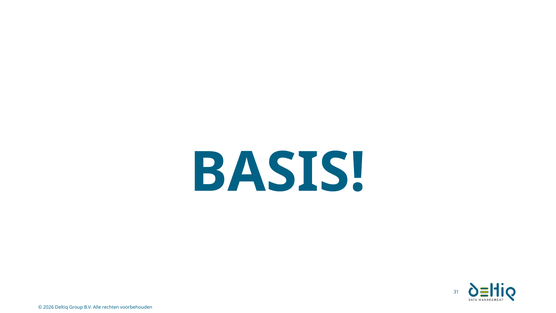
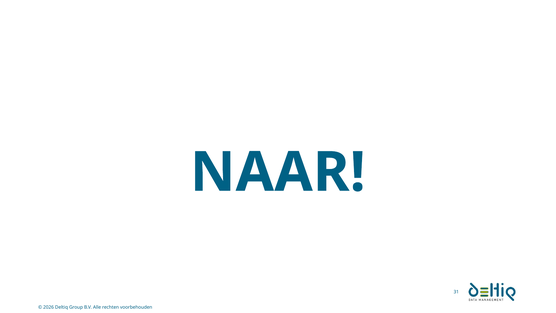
BASIS: BASIS -> NAAR
